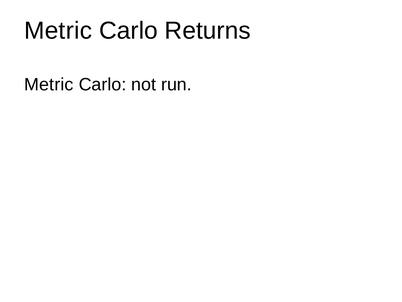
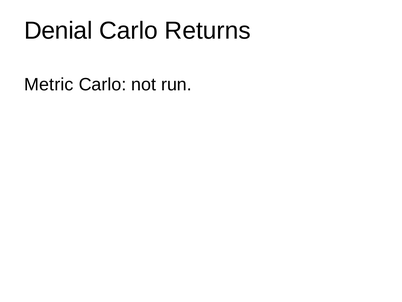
Metric at (58, 31): Metric -> Denial
